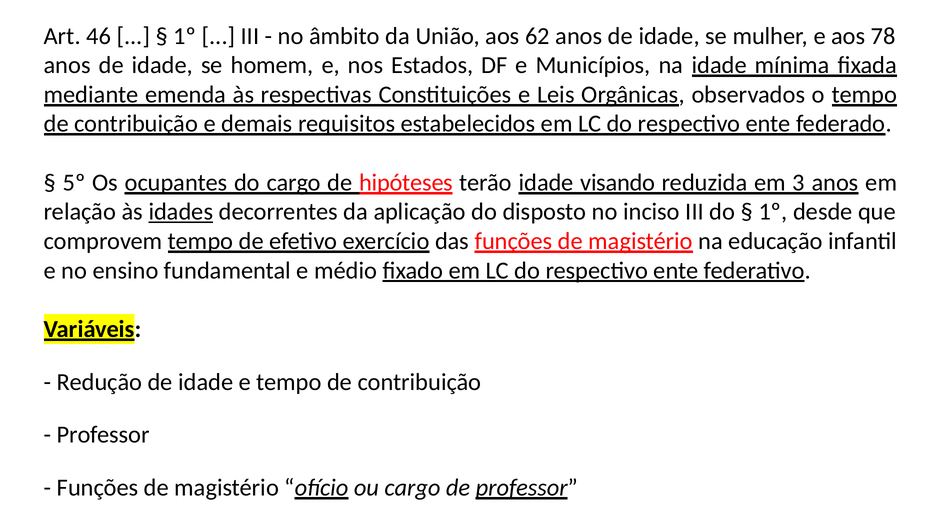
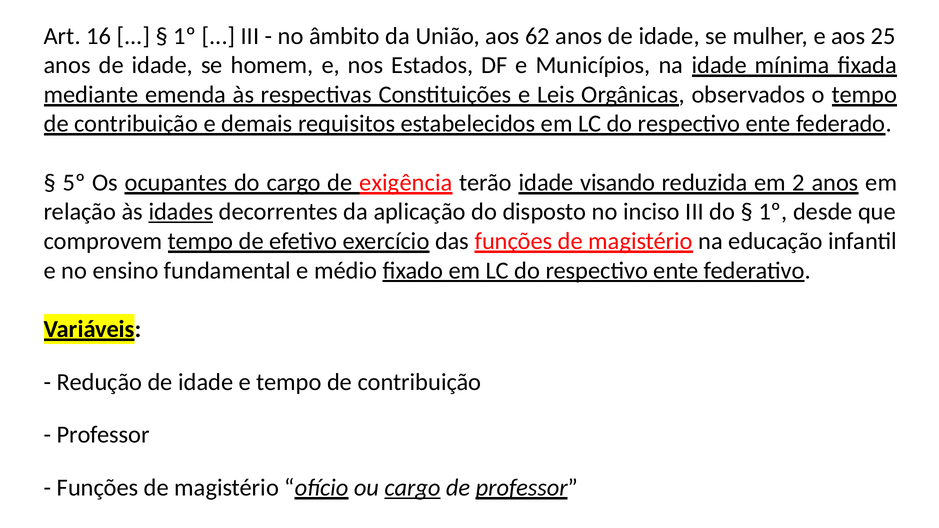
46: 46 -> 16
78: 78 -> 25
hipóteses: hipóteses -> exigência
3: 3 -> 2
cargo at (412, 488) underline: none -> present
